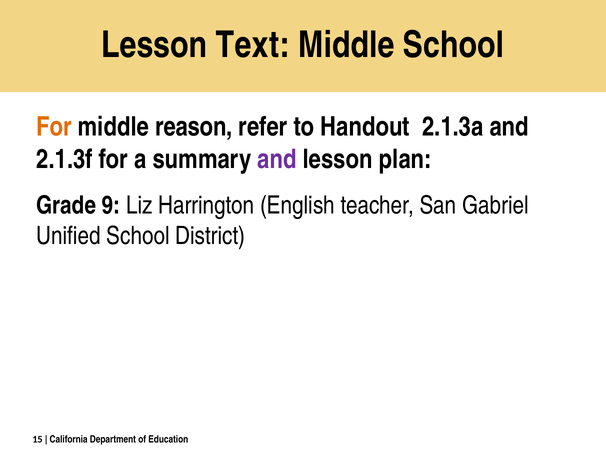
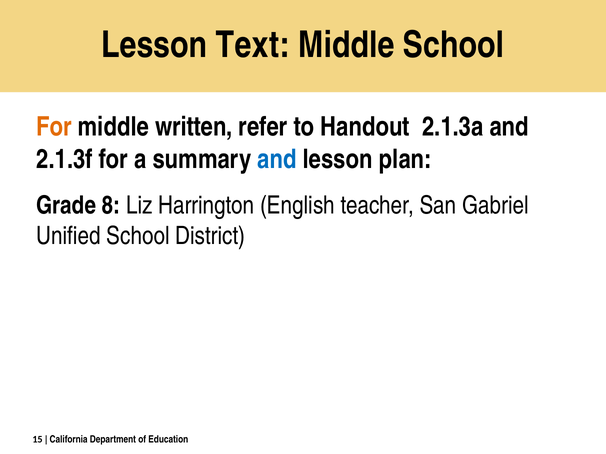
reason: reason -> written
and at (277, 159) colour: purple -> blue
9: 9 -> 8
